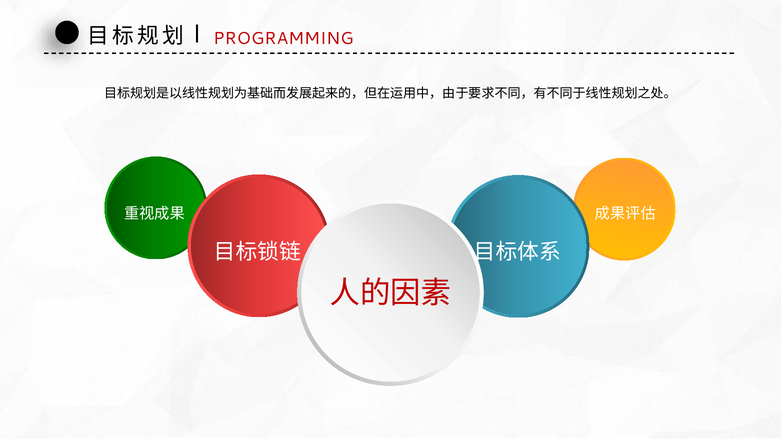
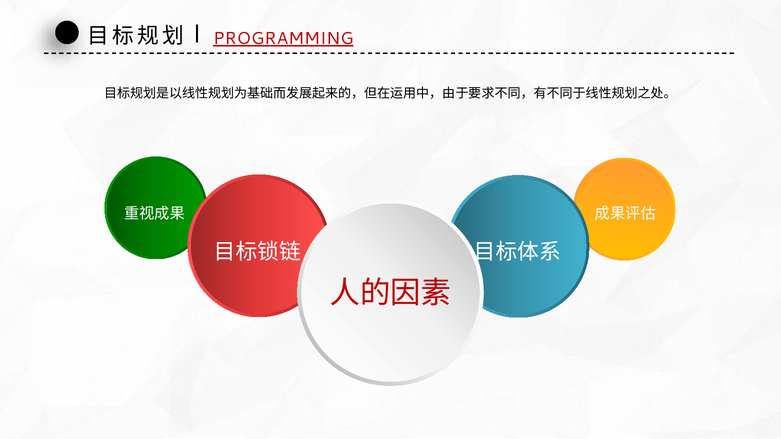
PROGRAMMING underline: none -> present
